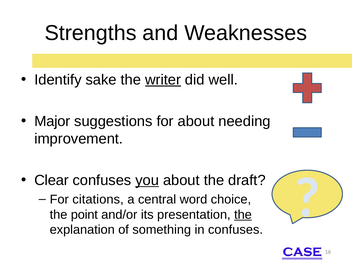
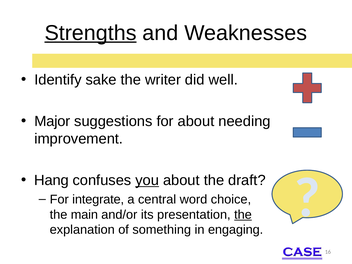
Strengths underline: none -> present
writer underline: present -> none
Clear: Clear -> Hang
citations: citations -> integrate
point: point -> main
in confuses: confuses -> engaging
